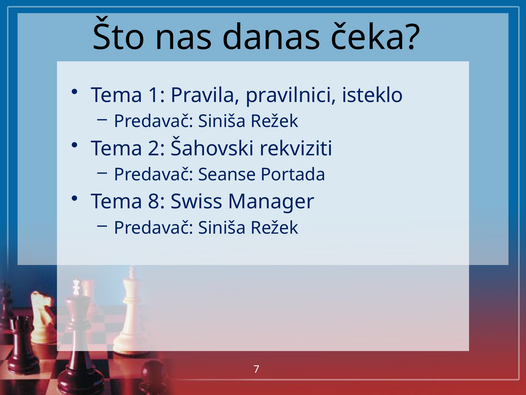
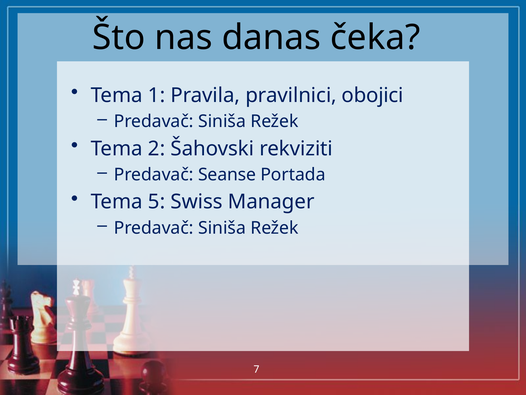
isteklo: isteklo -> obojici
8: 8 -> 5
